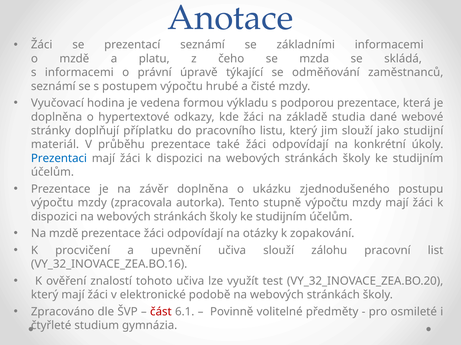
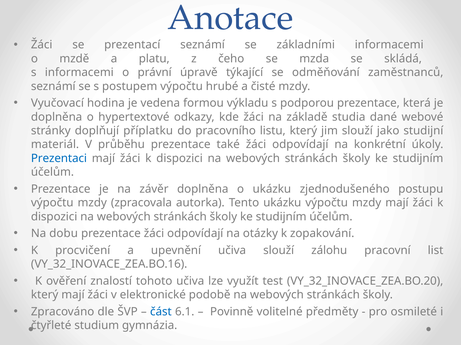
Tento stupně: stupně -> ukázku
Na mzdě: mzdě -> dobu
část colour: red -> blue
